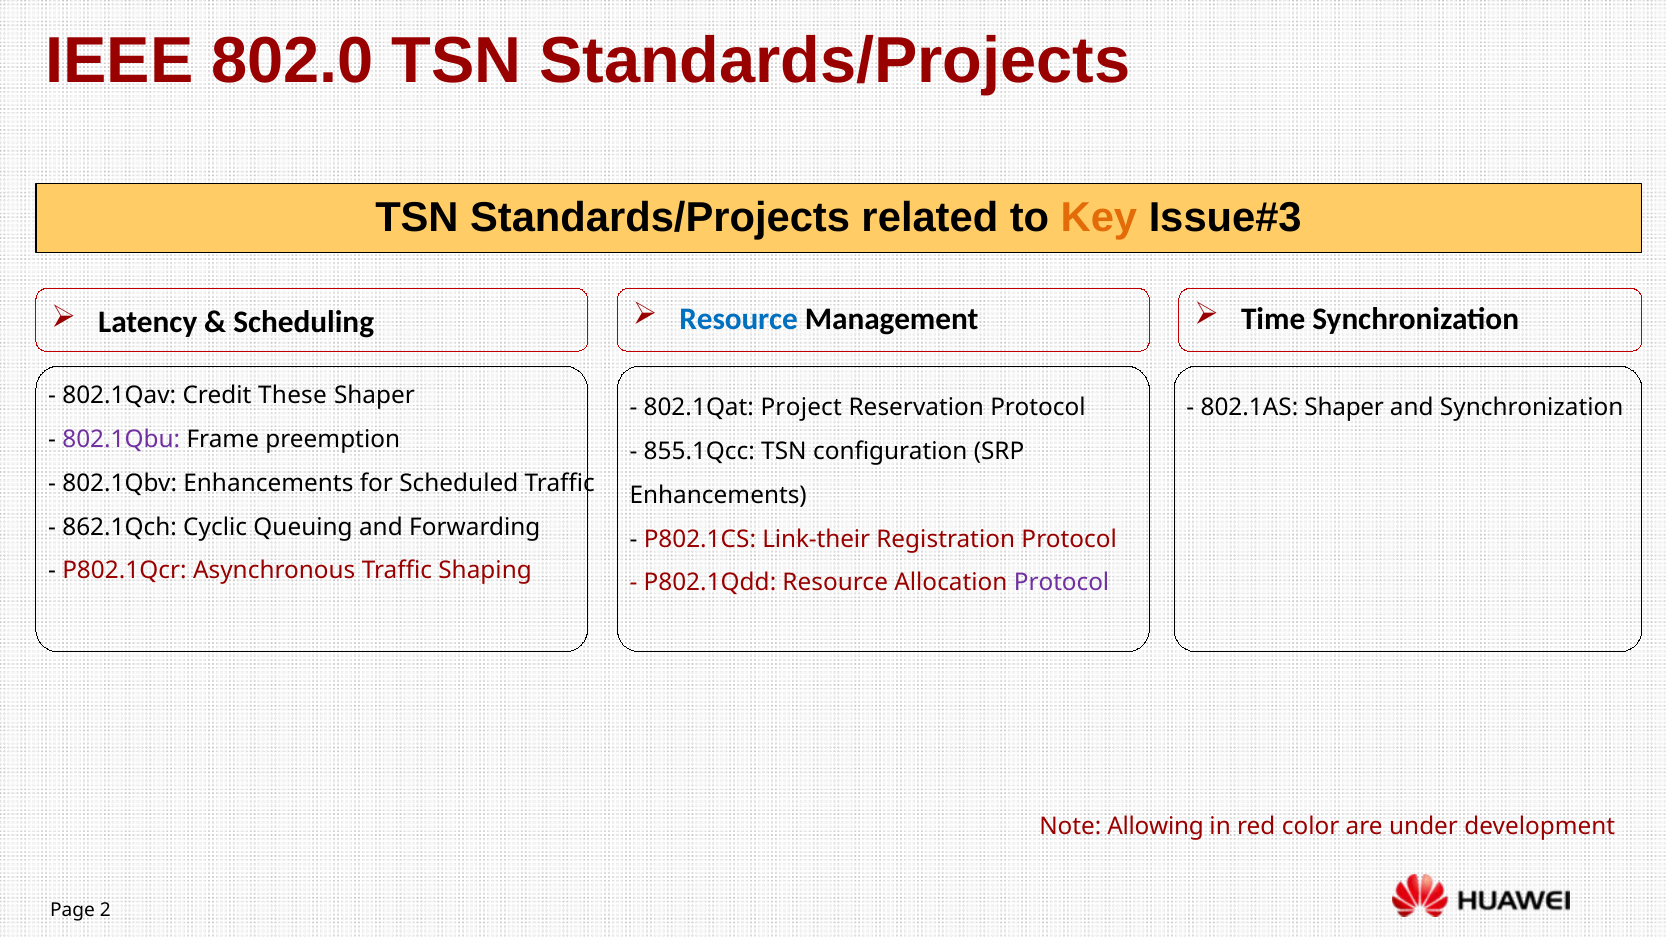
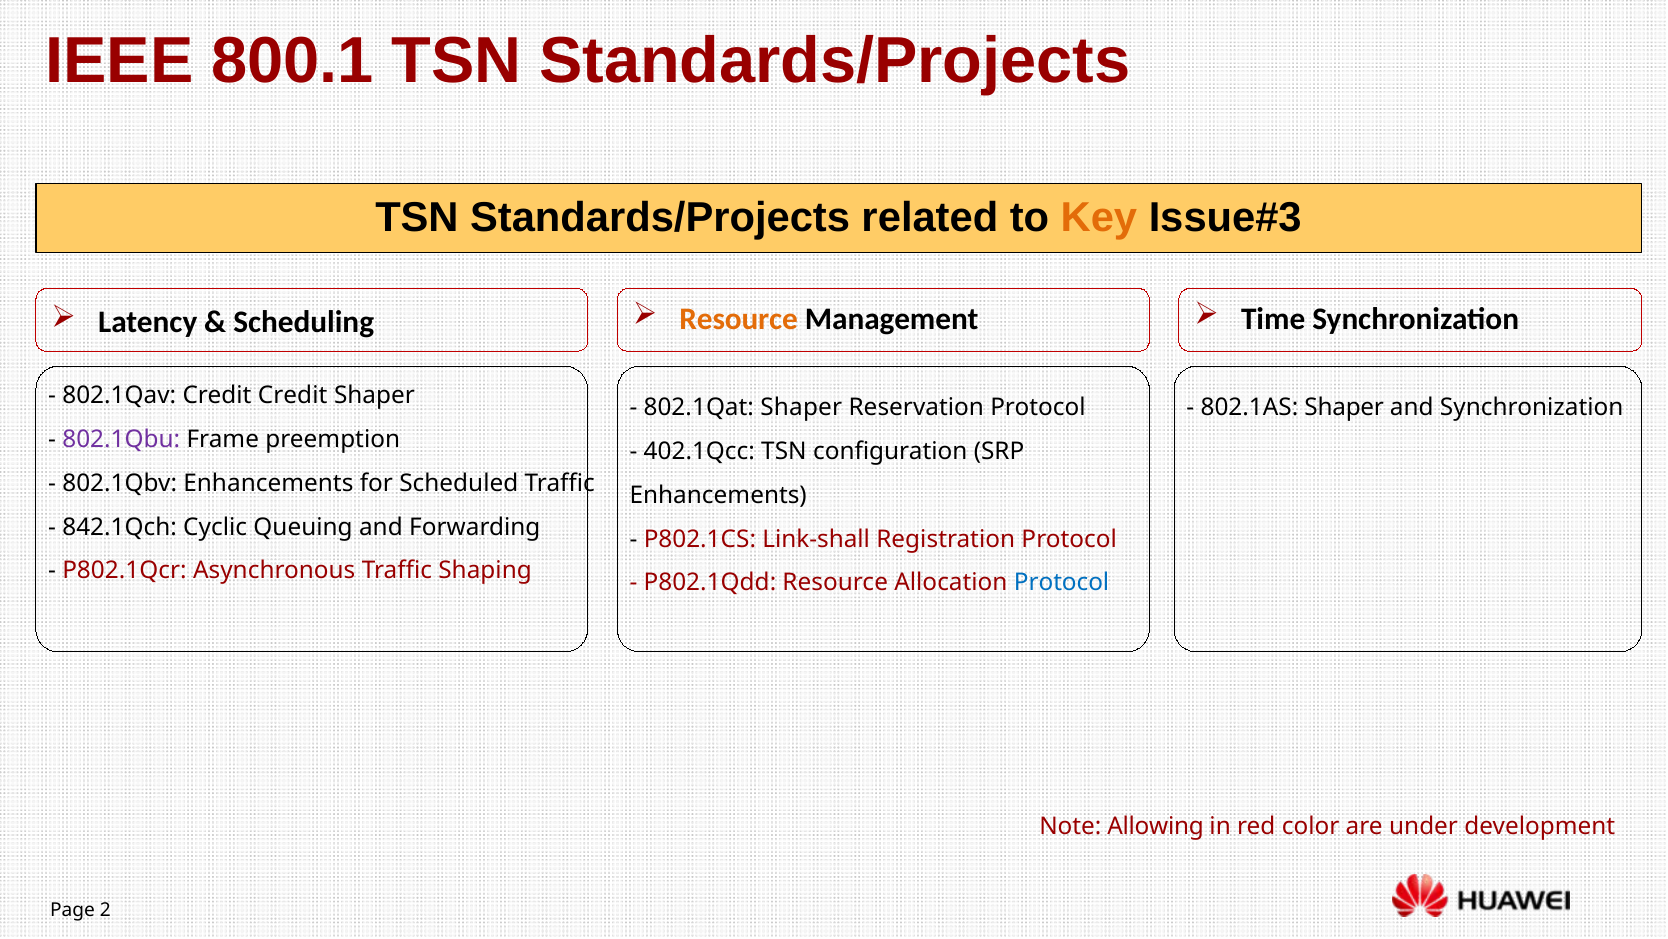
802.0: 802.0 -> 800.1
Resource at (739, 319) colour: blue -> orange
Credit These: These -> Credit
802.1Qat Project: Project -> Shaper
855.1Qcc: 855.1Qcc -> 402.1Qcc
862.1Qch: 862.1Qch -> 842.1Qch
Link-their: Link-their -> Link-shall
Protocol at (1062, 583) colour: purple -> blue
